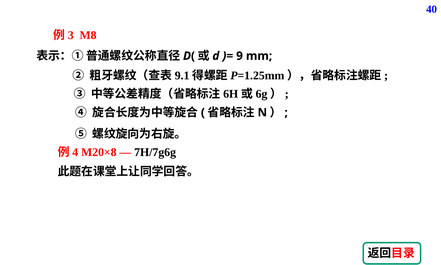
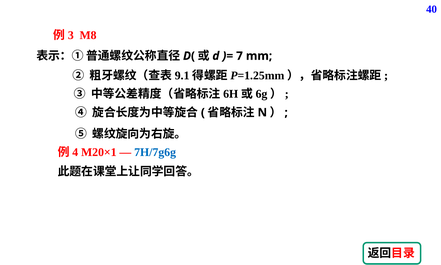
9: 9 -> 7
M20×8: M20×8 -> M20×1
7H/7g6g colour: black -> blue
